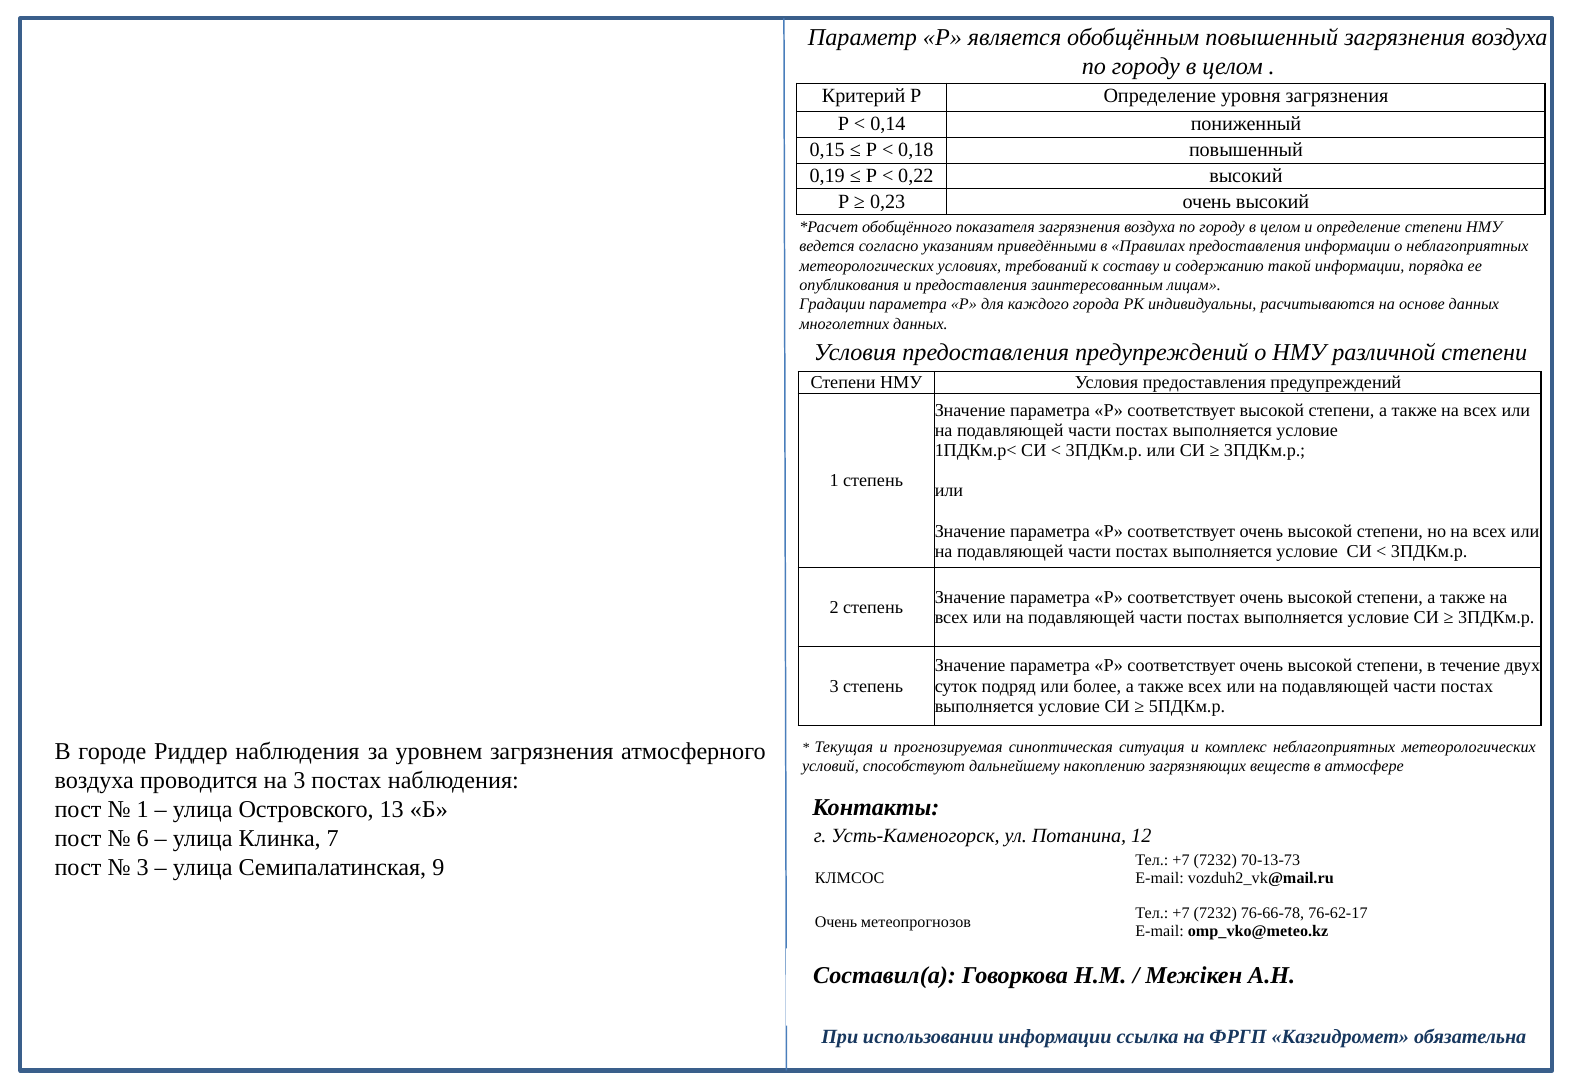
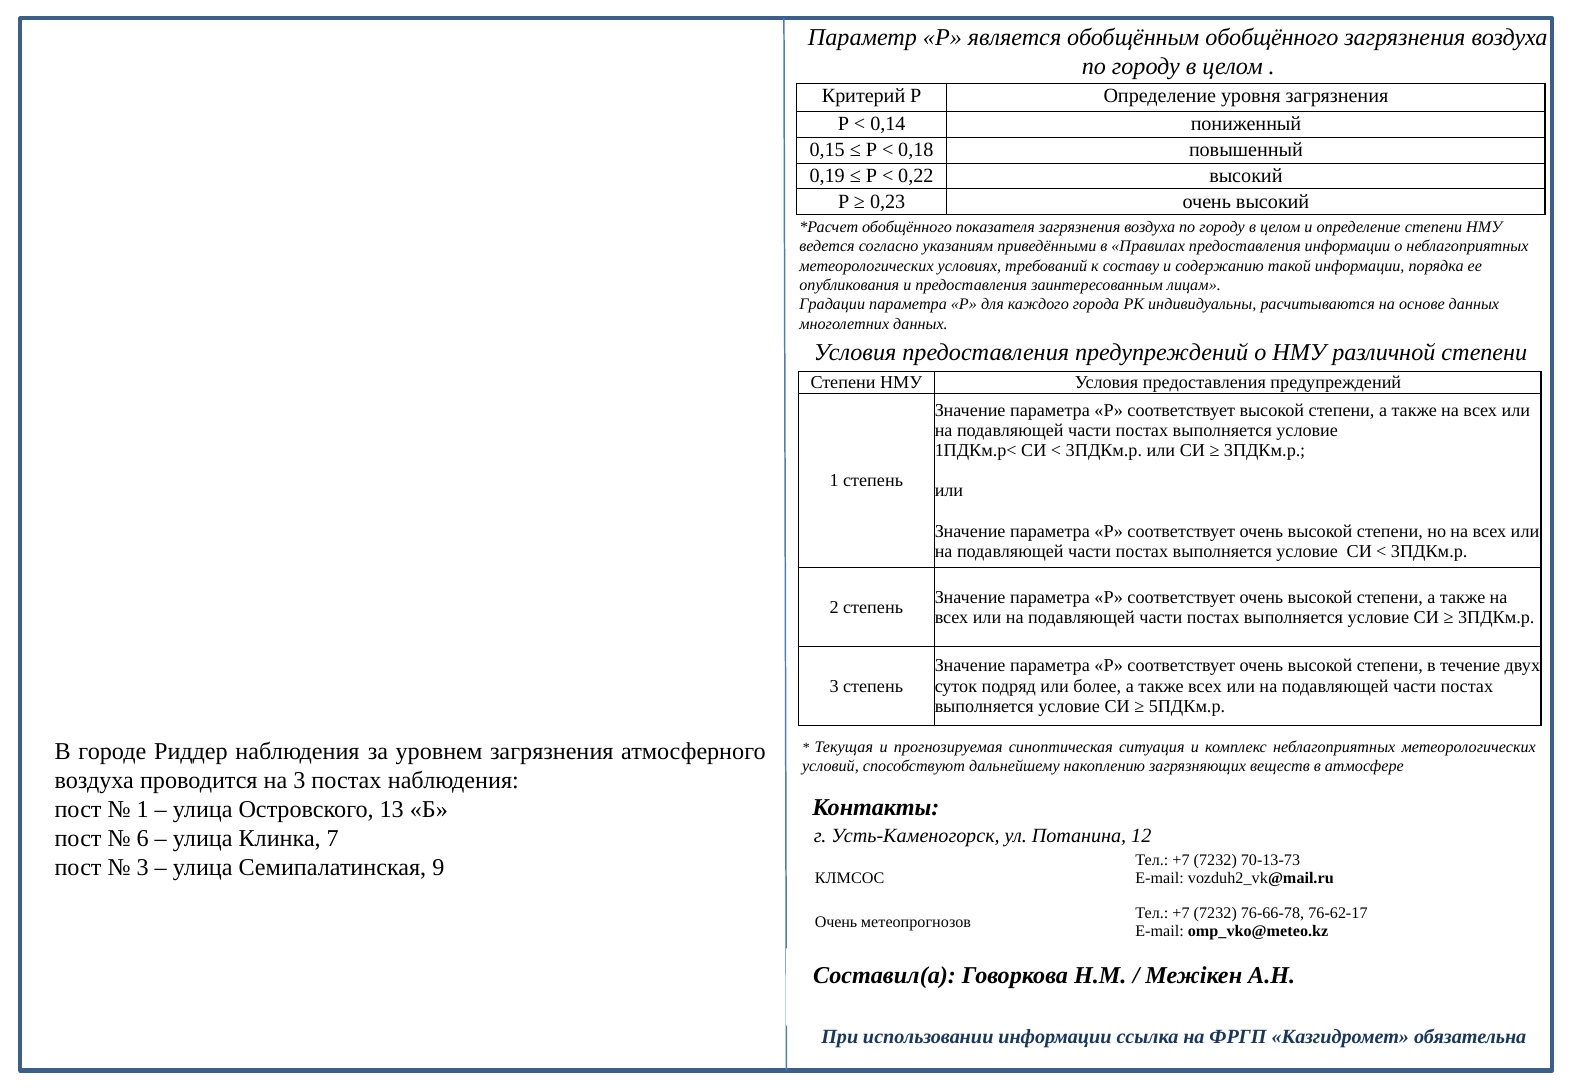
обобщённым повышенный: повышенный -> обобщённого
